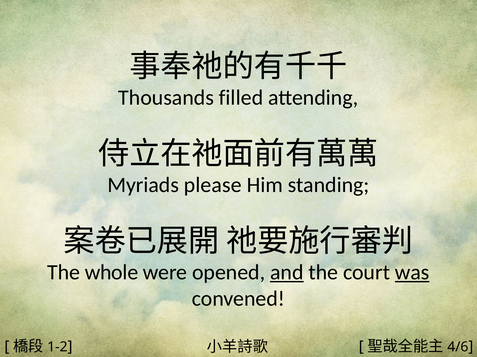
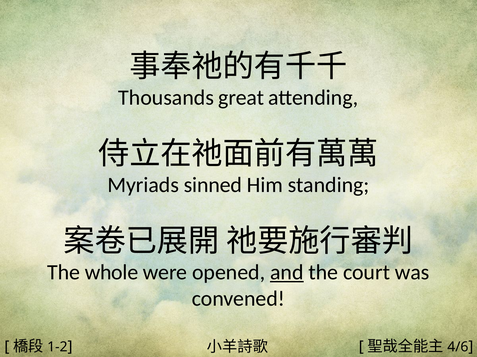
filled: filled -> great
please: please -> sinned
was underline: present -> none
